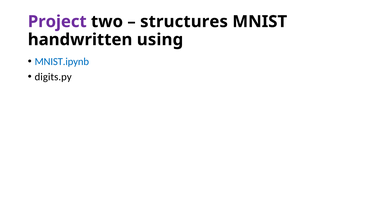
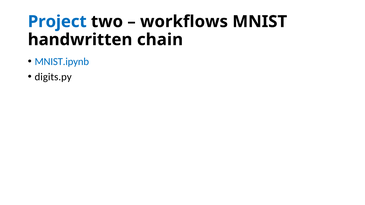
Project colour: purple -> blue
structures: structures -> workflows
using: using -> chain
